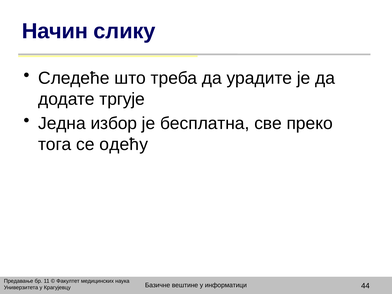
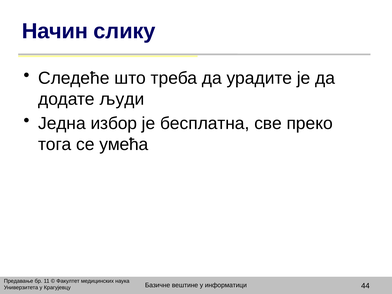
тргује: тргује -> људи
одећу: одећу -> умећа
